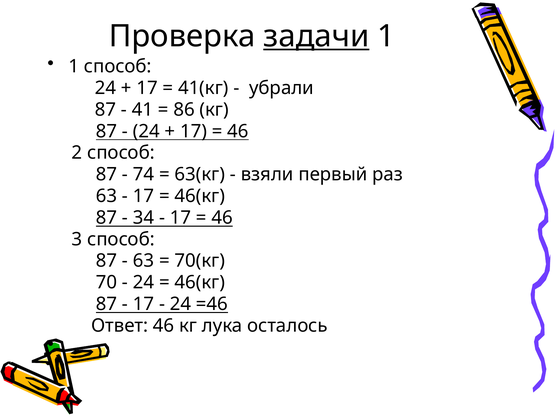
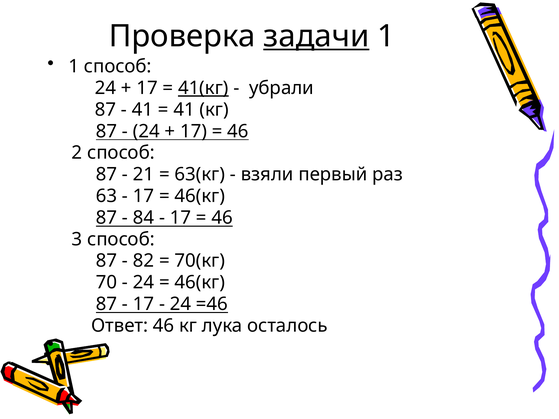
41(кг underline: none -> present
86 at (184, 110): 86 -> 41
74: 74 -> 21
34: 34 -> 84
63 at (143, 261): 63 -> 82
